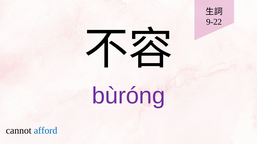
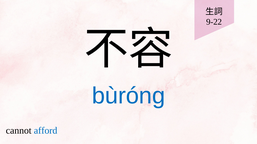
bùróng colour: purple -> blue
